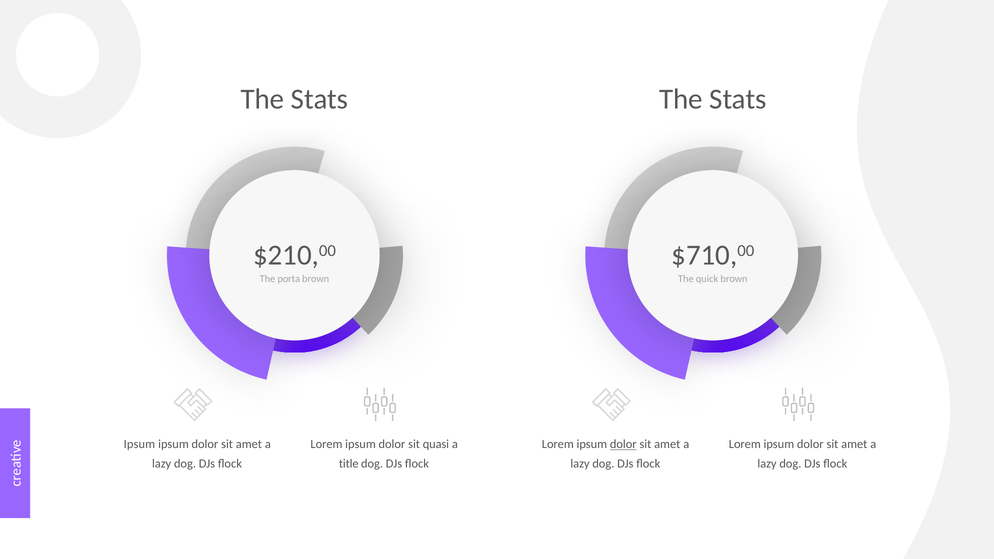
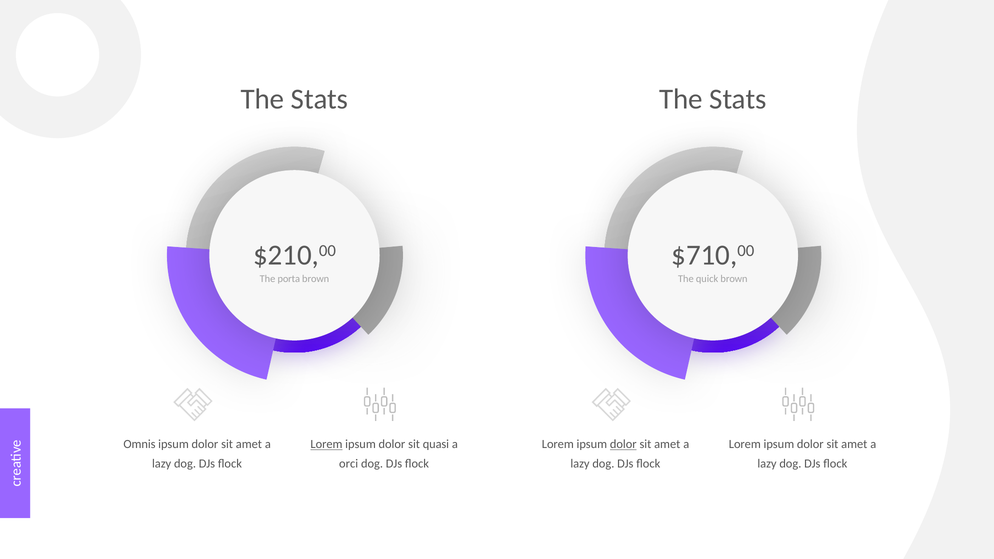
Ipsum at (139, 444): Ipsum -> Omnis
Lorem at (326, 444) underline: none -> present
title: title -> orci
